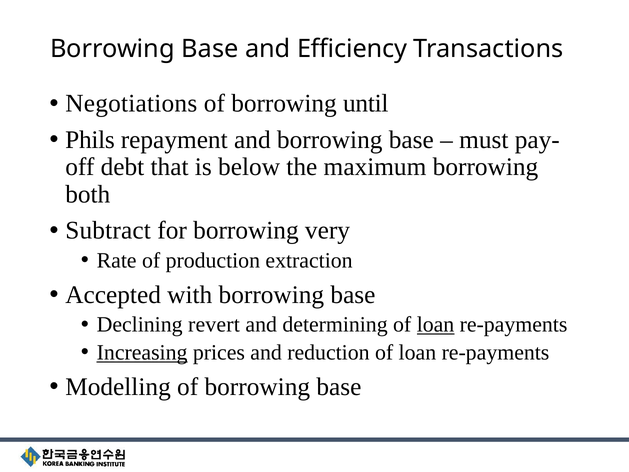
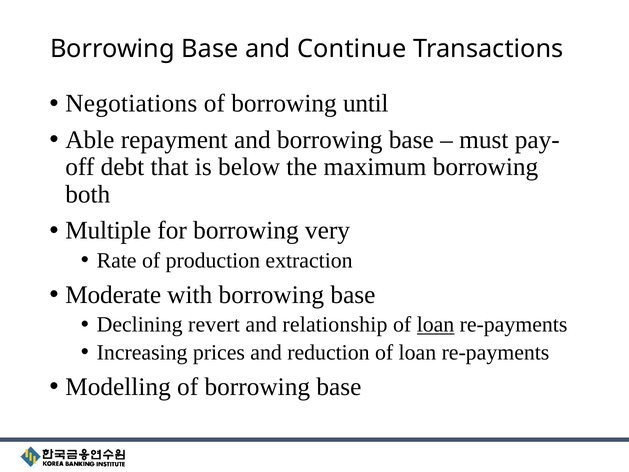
Efficiency: Efficiency -> Continue
Phils: Phils -> Able
Subtract: Subtract -> Multiple
Accepted: Accepted -> Moderate
determining: determining -> relationship
Increasing underline: present -> none
